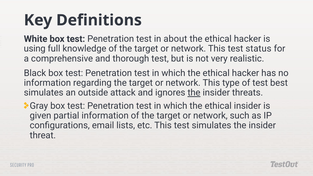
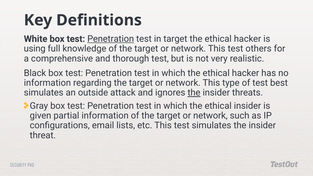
Penetration at (111, 39) underline: none -> present
in about: about -> target
status: status -> others
